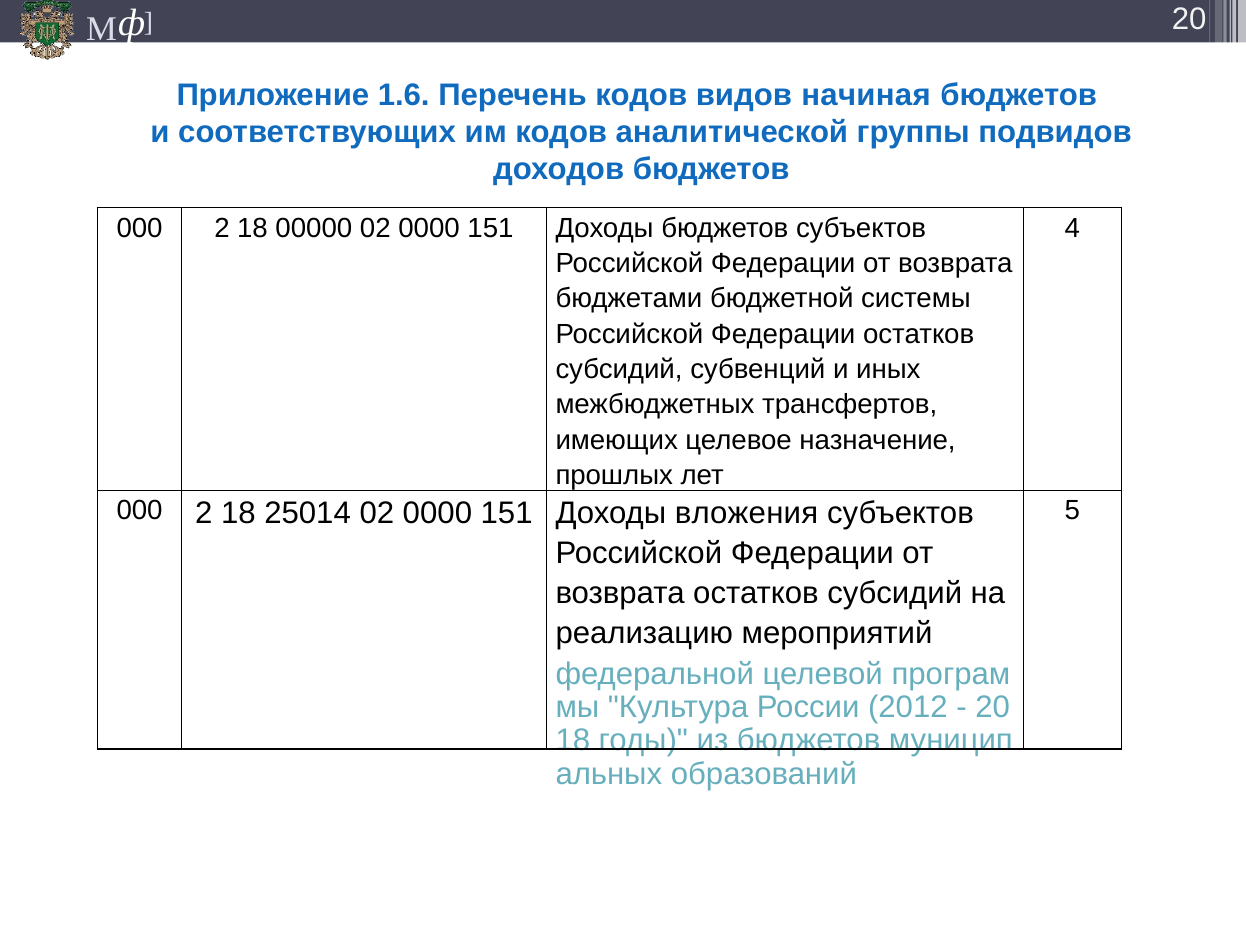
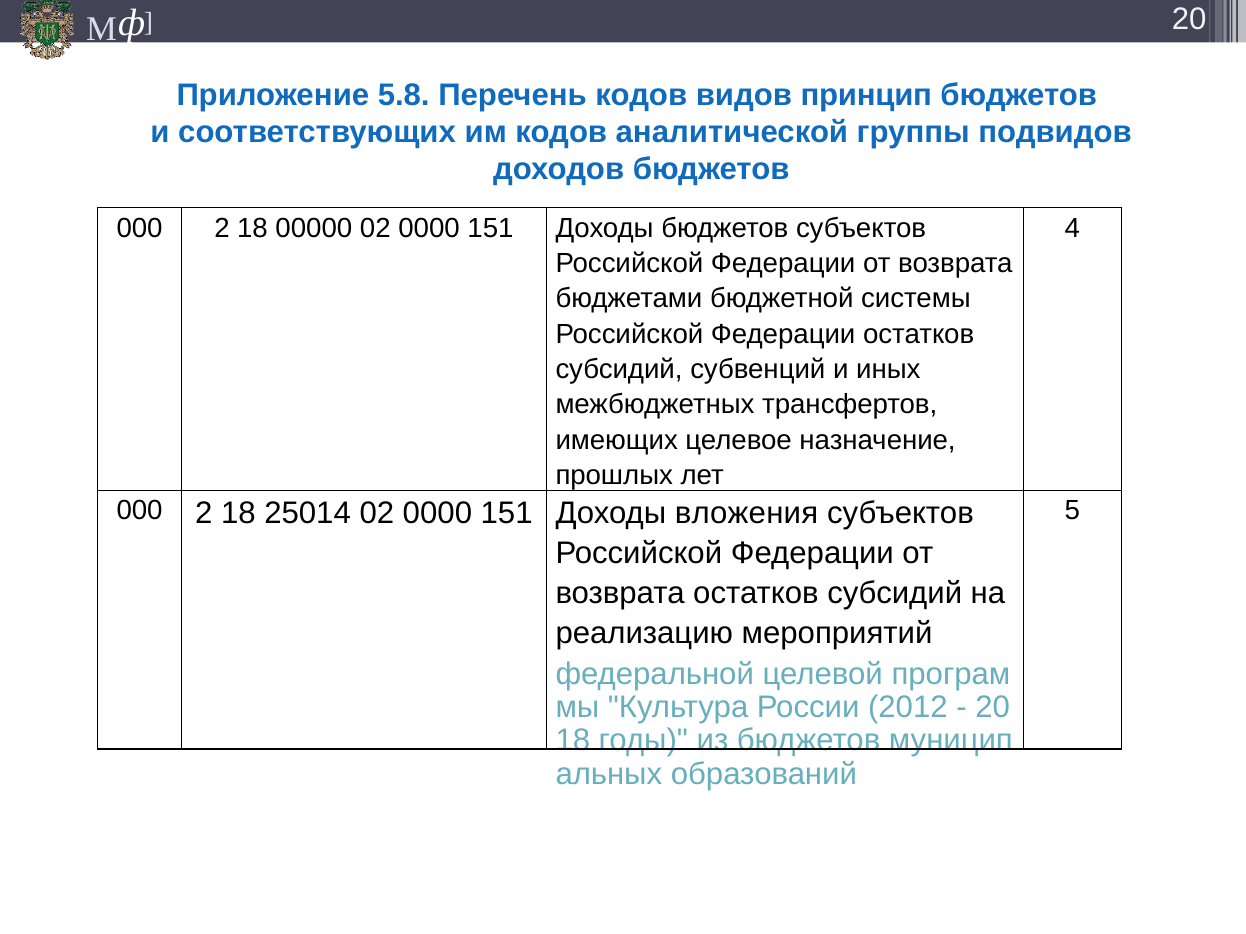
1.6: 1.6 -> 5.8
начиная: начиная -> принцип
